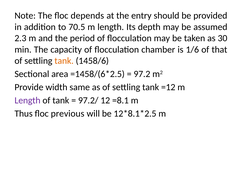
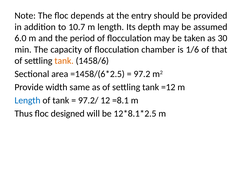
70.5: 70.5 -> 10.7
2.3: 2.3 -> 6.0
Length at (27, 100) colour: purple -> blue
previous: previous -> designed
